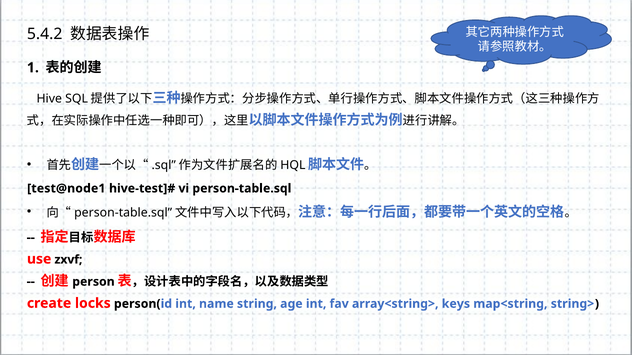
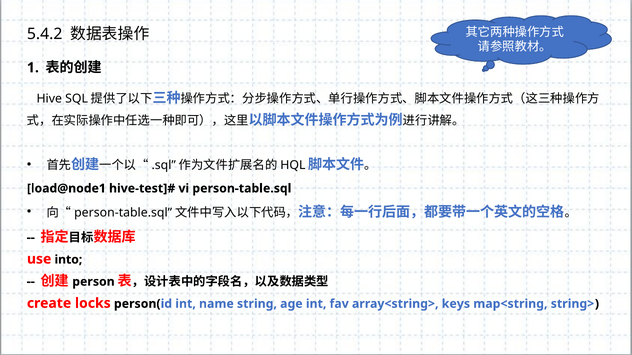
test@node1: test@node1 -> load@node1
zxvf: zxvf -> into
